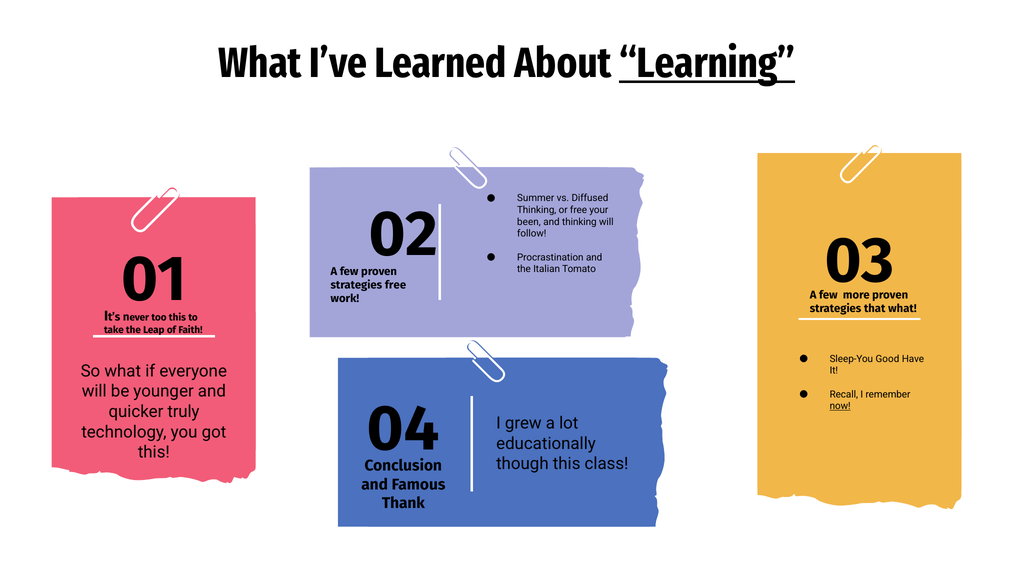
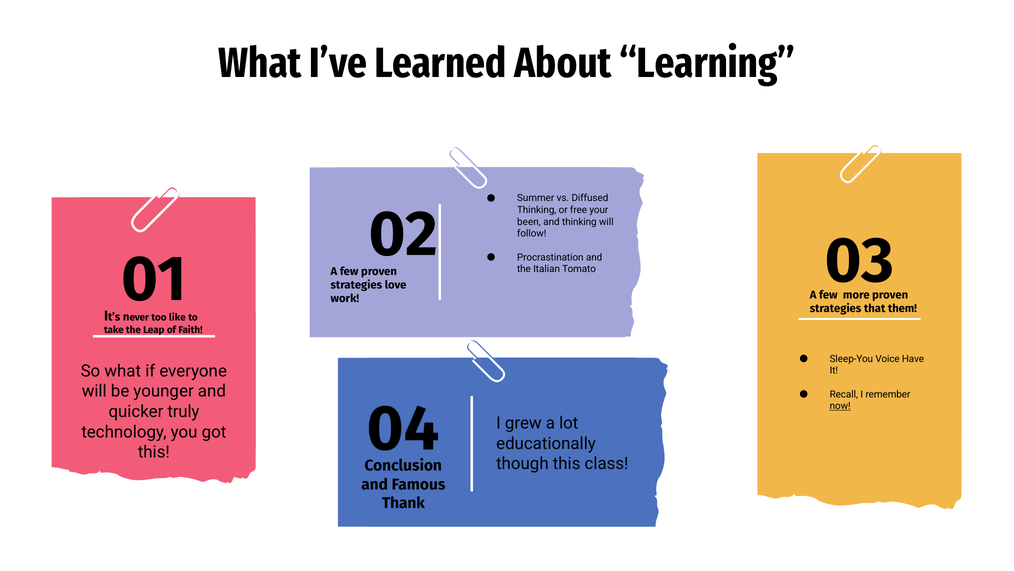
Learning underline: present -> none
strategies free: free -> love
that what: what -> them
too this: this -> like
Good: Good -> Voice
